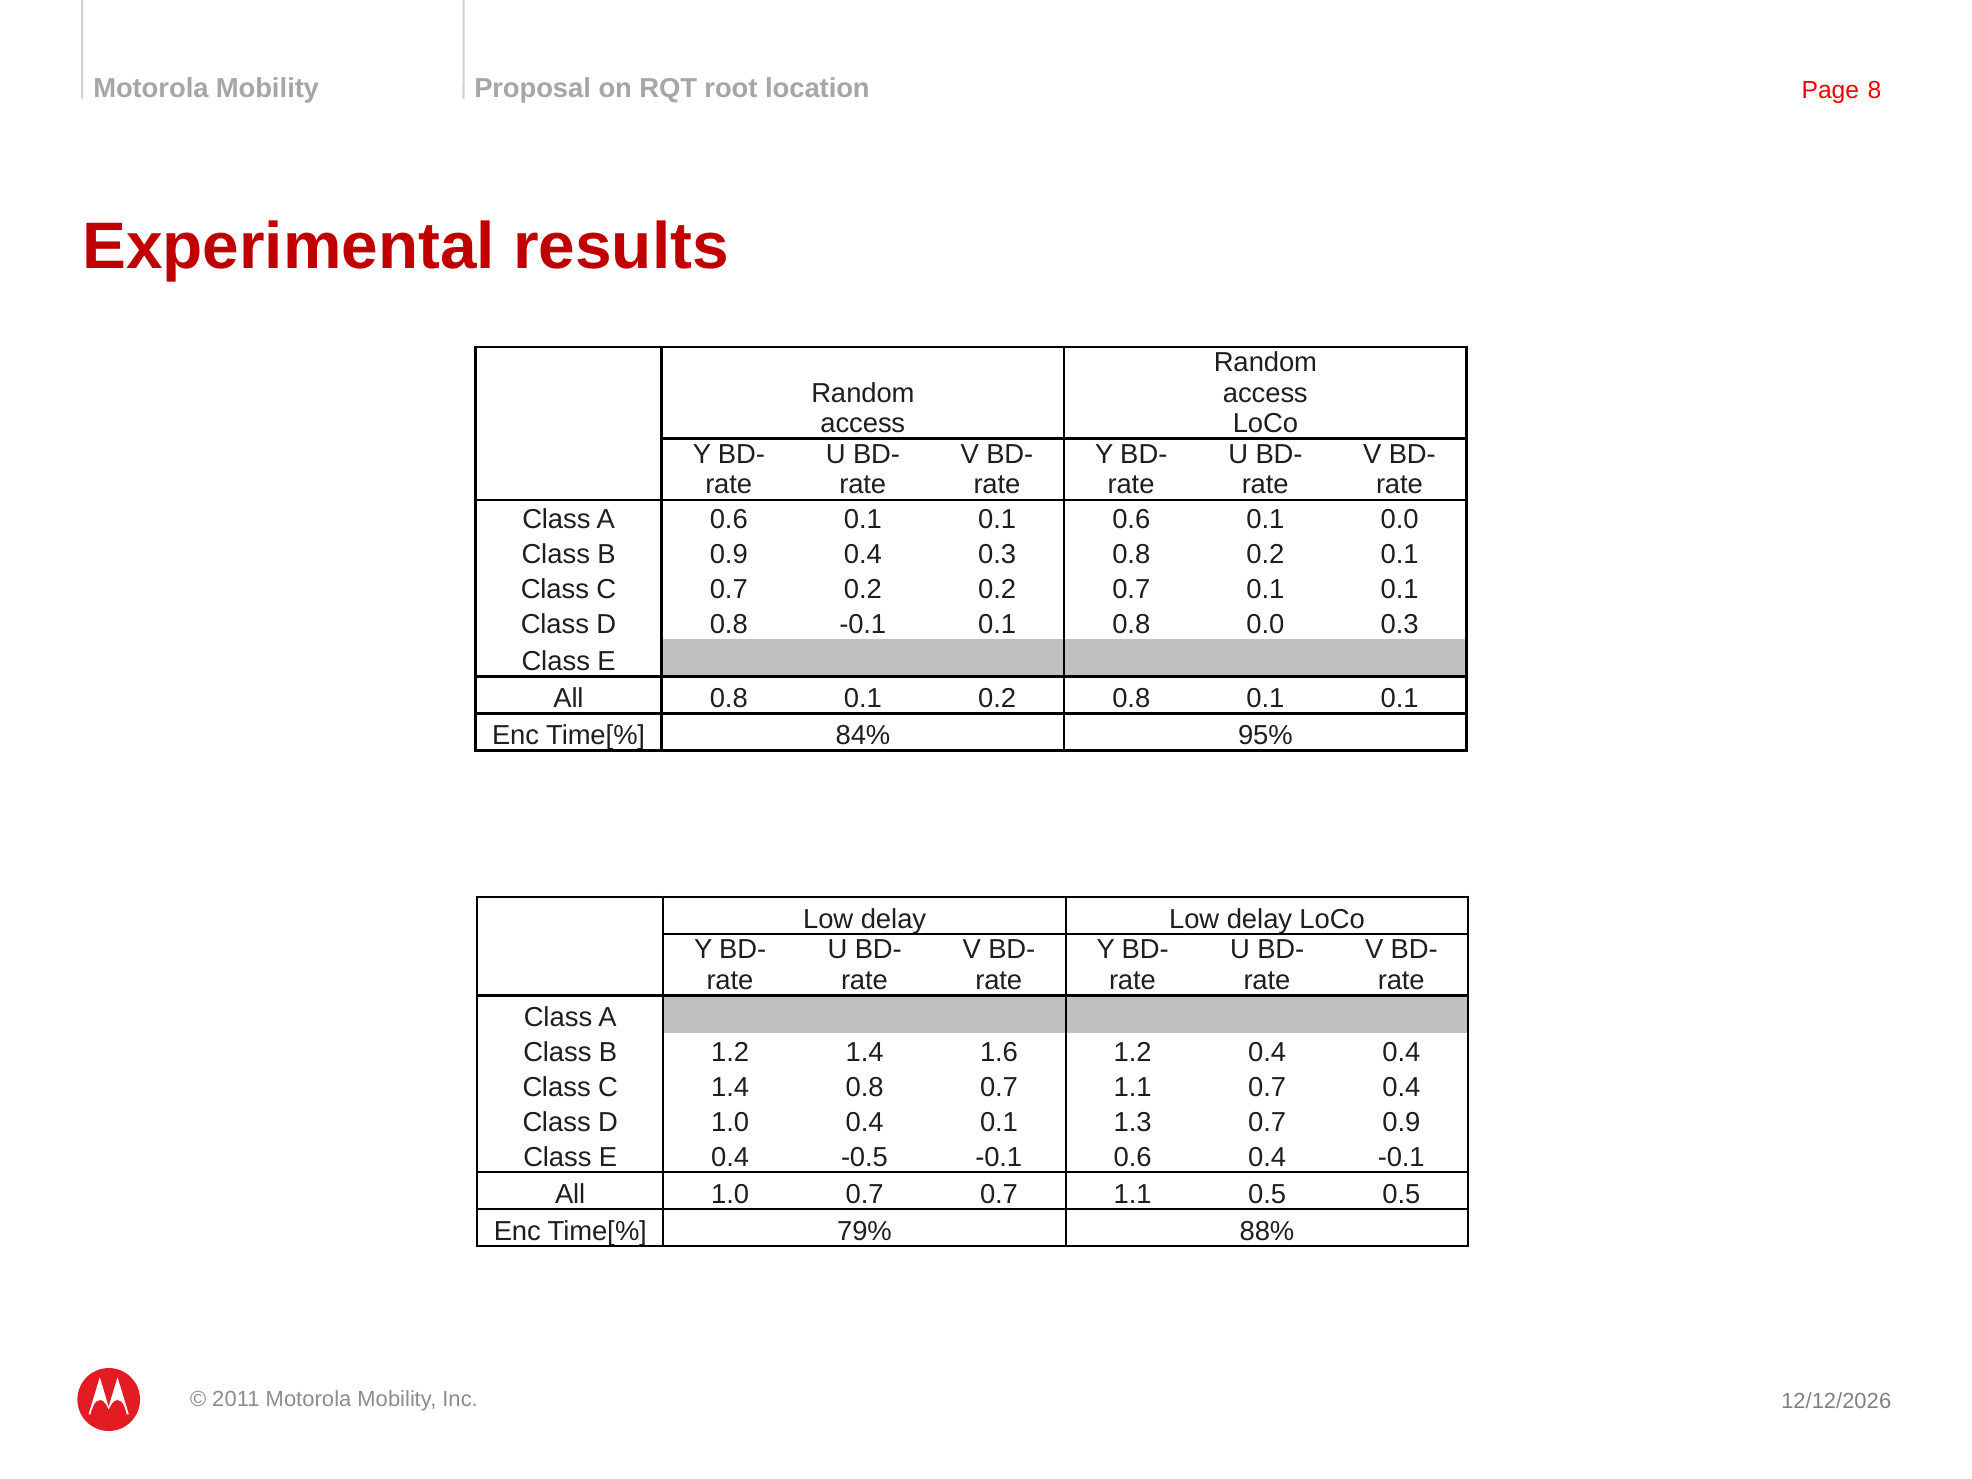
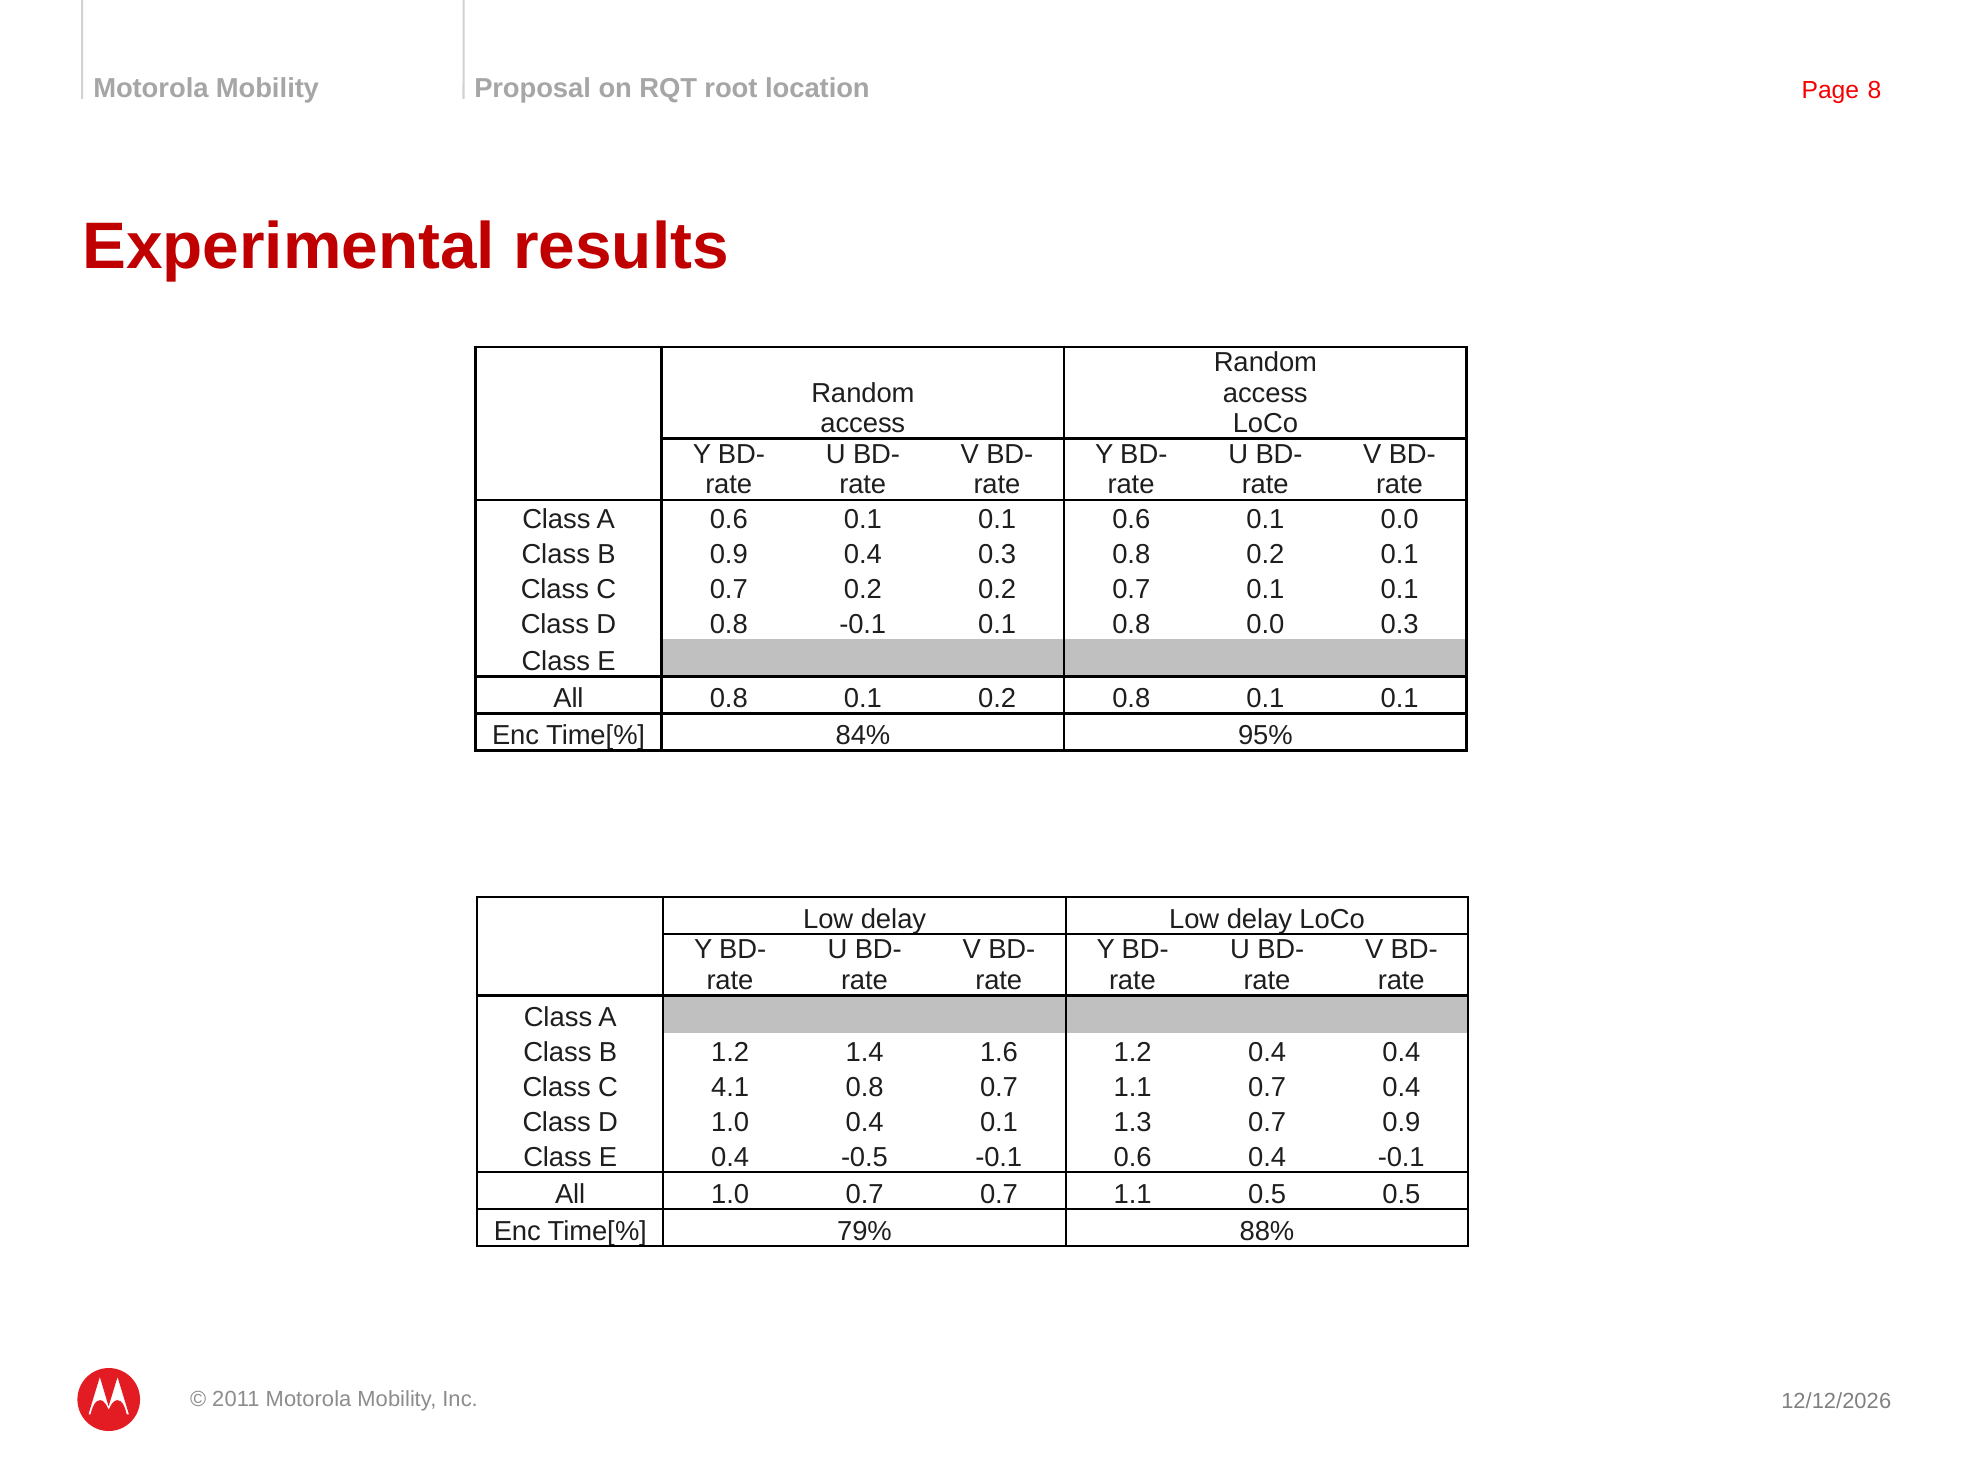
C 1.4: 1.4 -> 4.1
